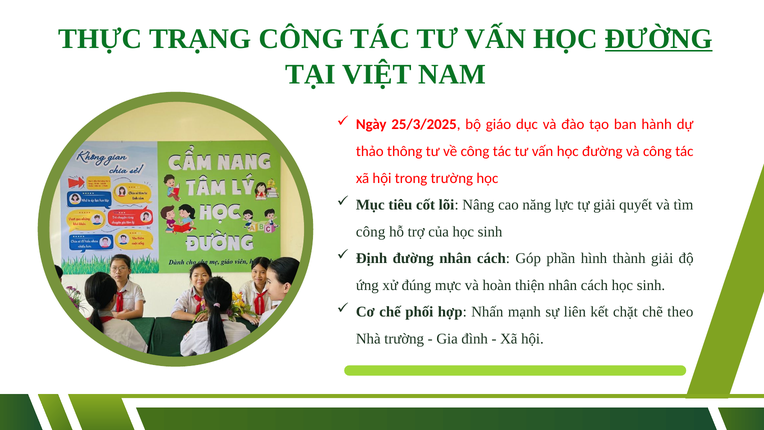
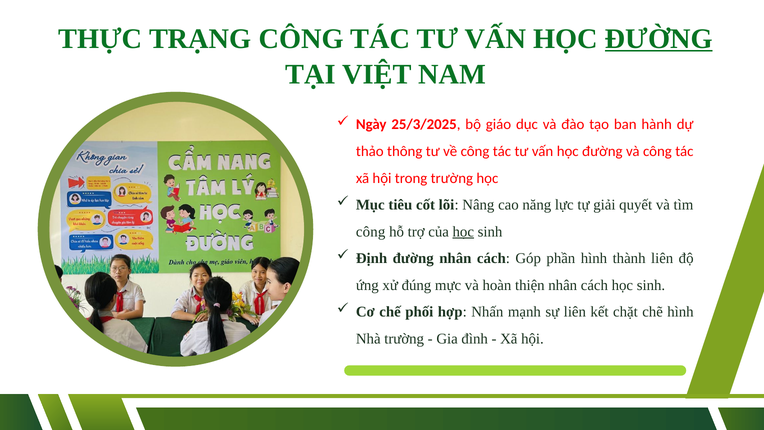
học at (463, 232) underline: none -> present
thành giải: giải -> liên
chẽ theo: theo -> hình
